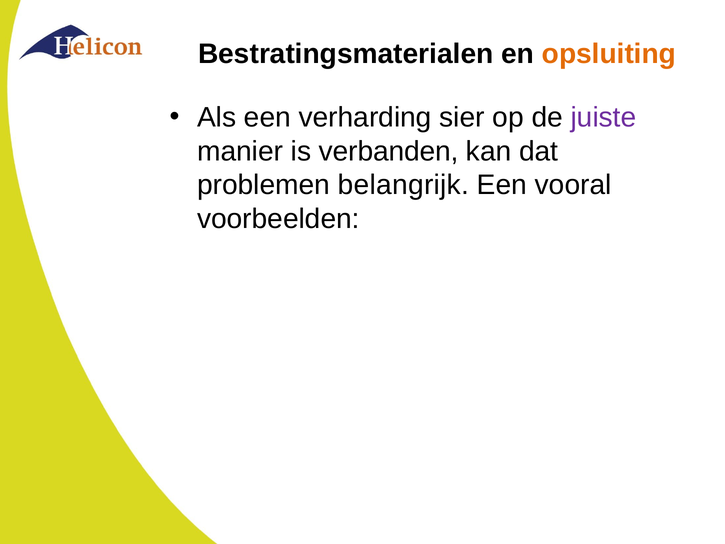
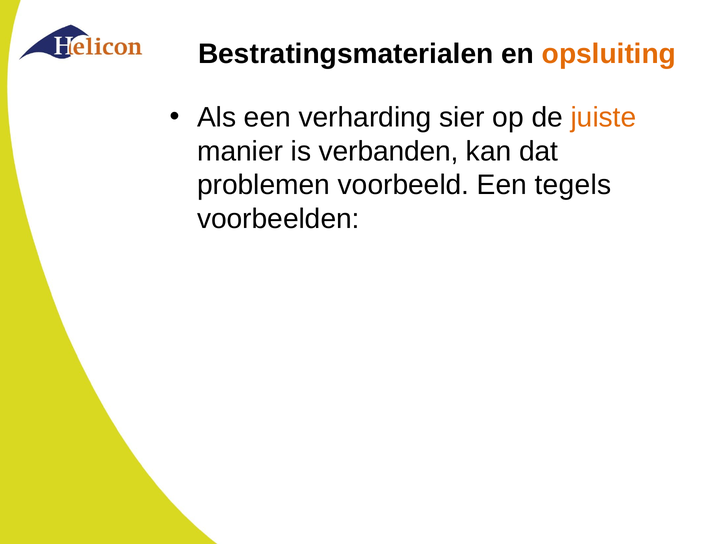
juiste colour: purple -> orange
belangrijk: belangrijk -> voorbeeld
vooral: vooral -> tegels
